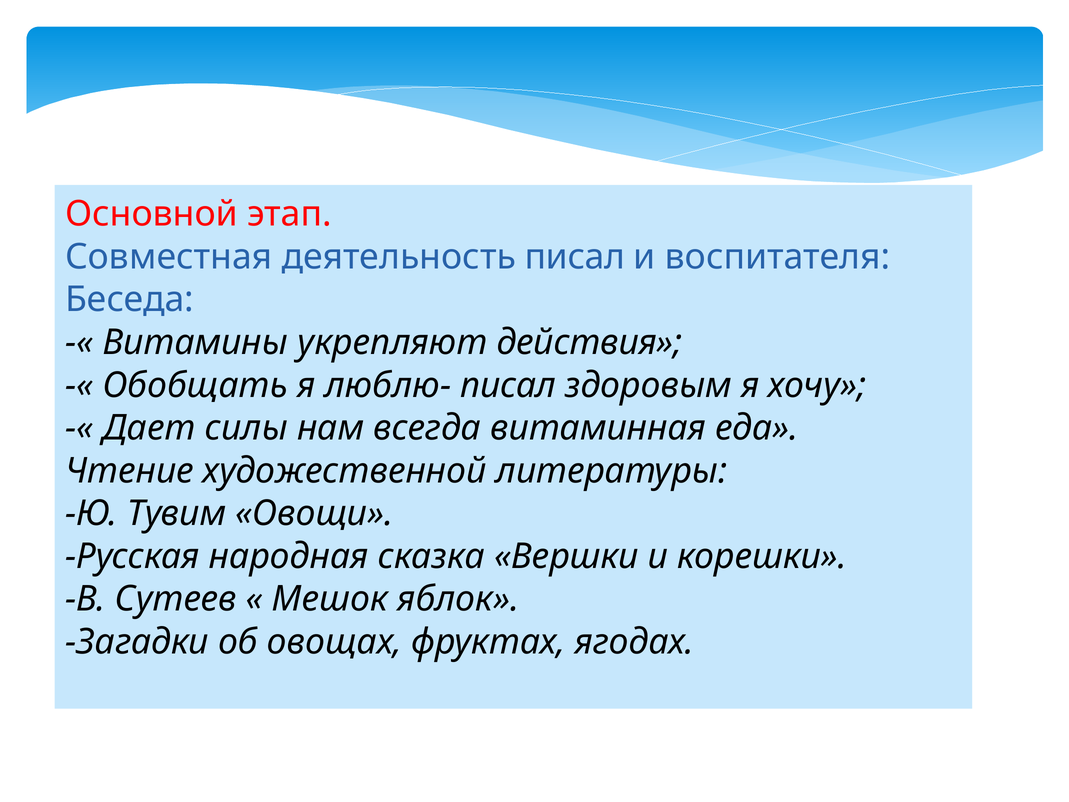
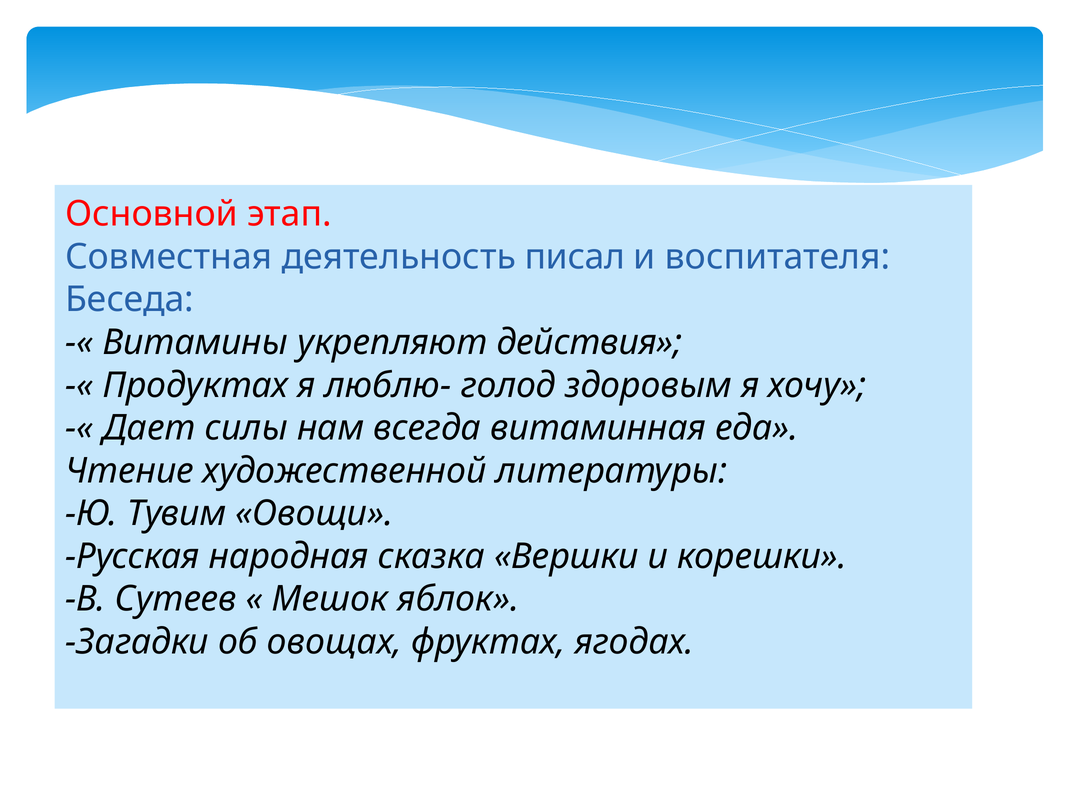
Обобщать: Обобщать -> Продуктах
люблю- писал: писал -> голод
